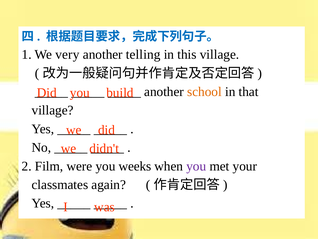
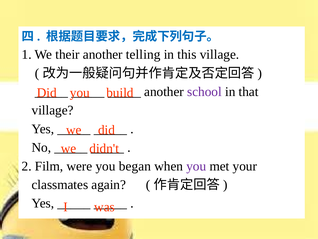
very: very -> their
school colour: orange -> purple
weeks: weeks -> began
